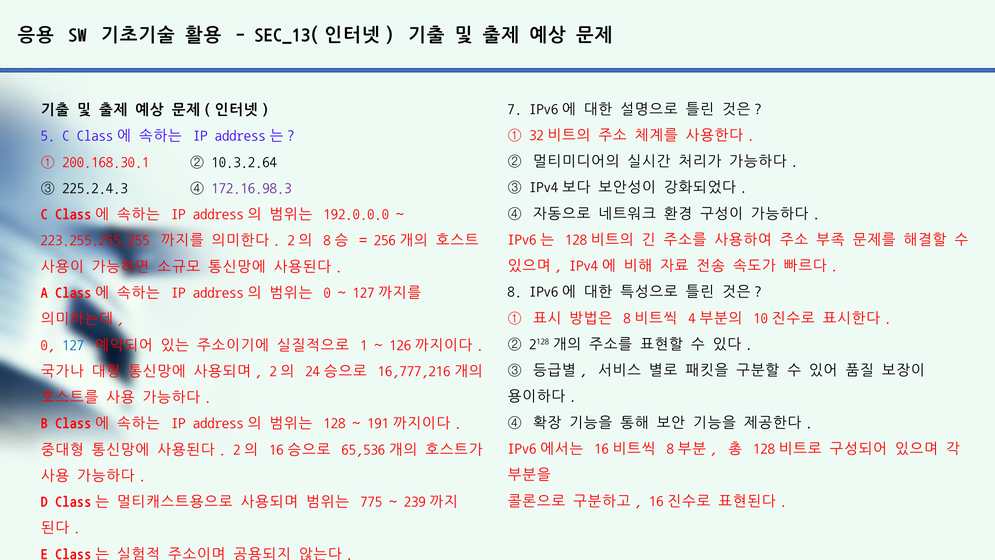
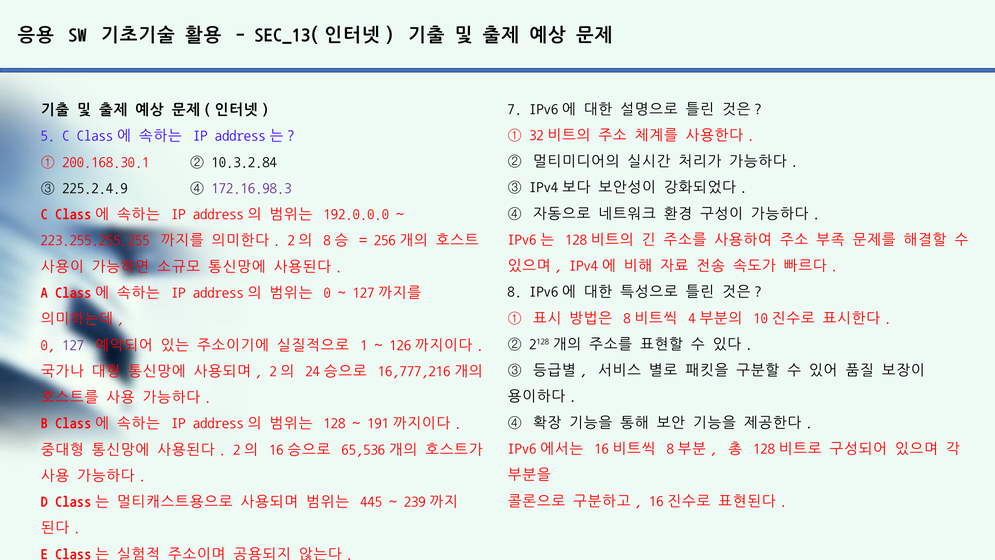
10.3.2.64: 10.3.2.64 -> 10.3.2.84
225.2.4.3: 225.2.4.3 -> 225.2.4.9
127 colour: blue -> purple
775: 775 -> 445
